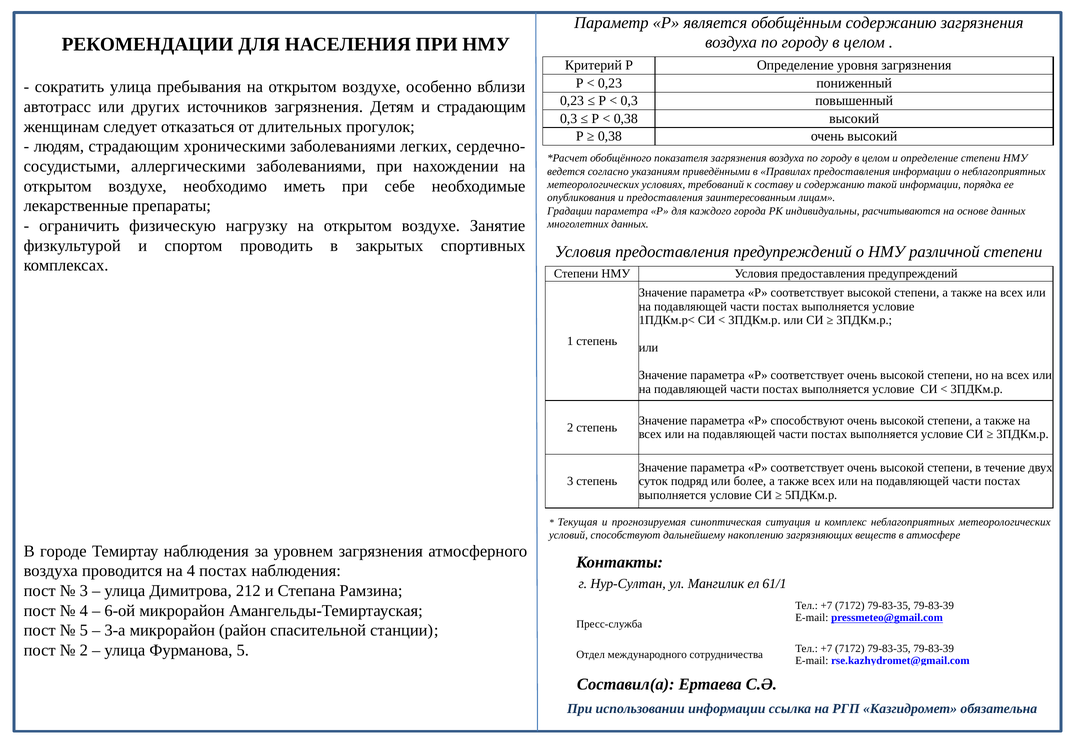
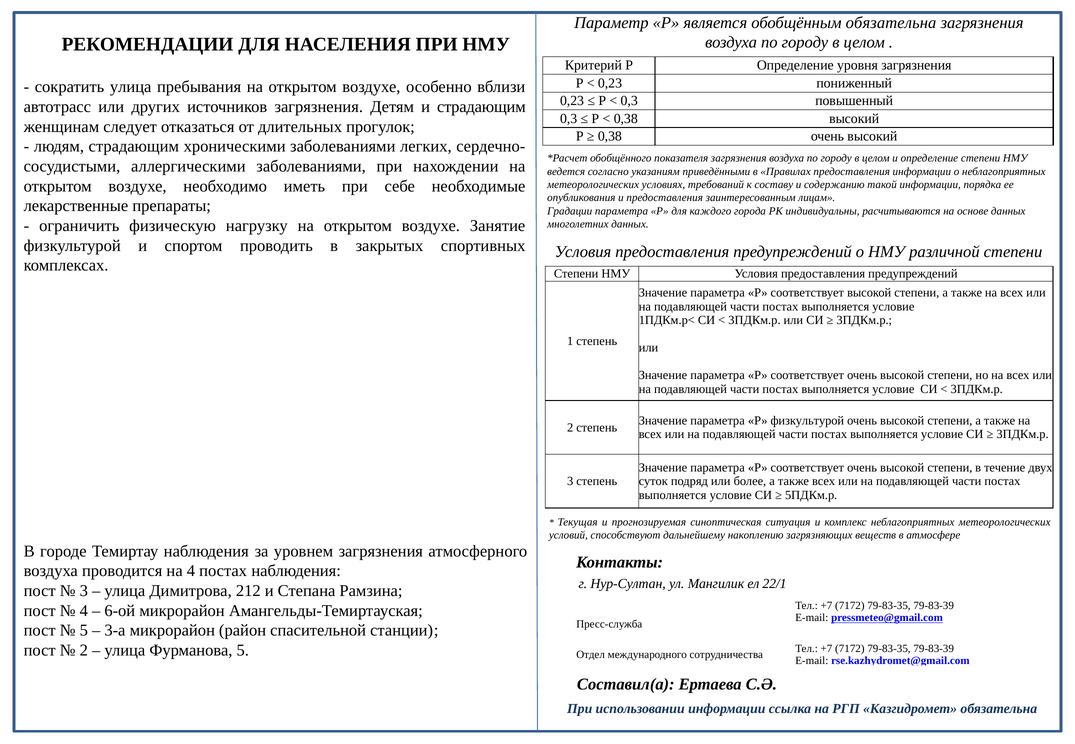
обобщённым содержанию: содержанию -> обязательна
Р способствуют: способствуют -> физкультурой
61/1: 61/1 -> 22/1
